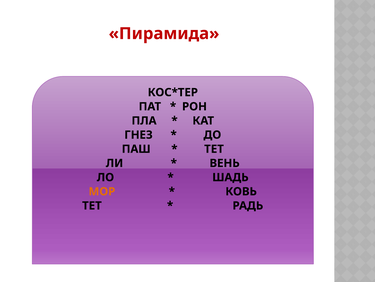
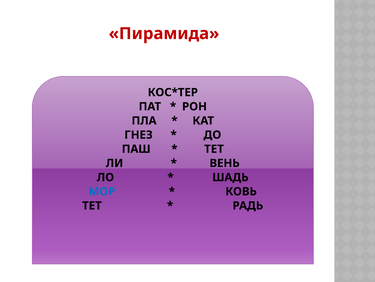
МОР colour: orange -> blue
